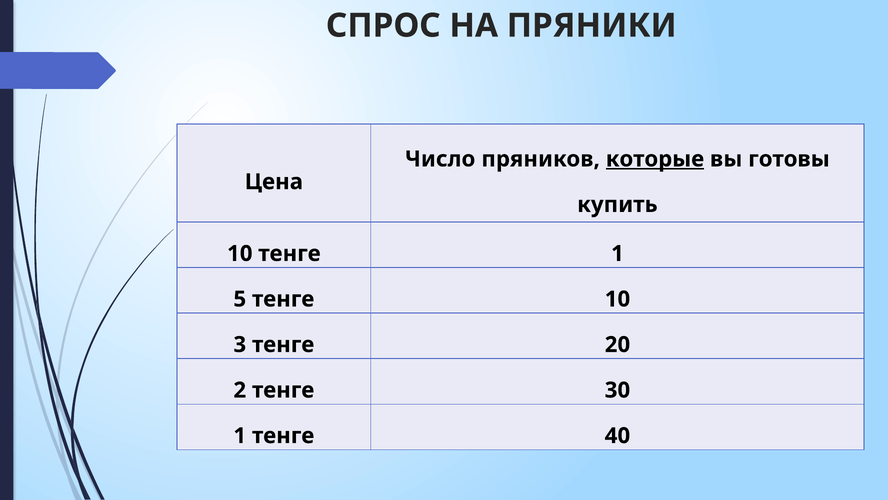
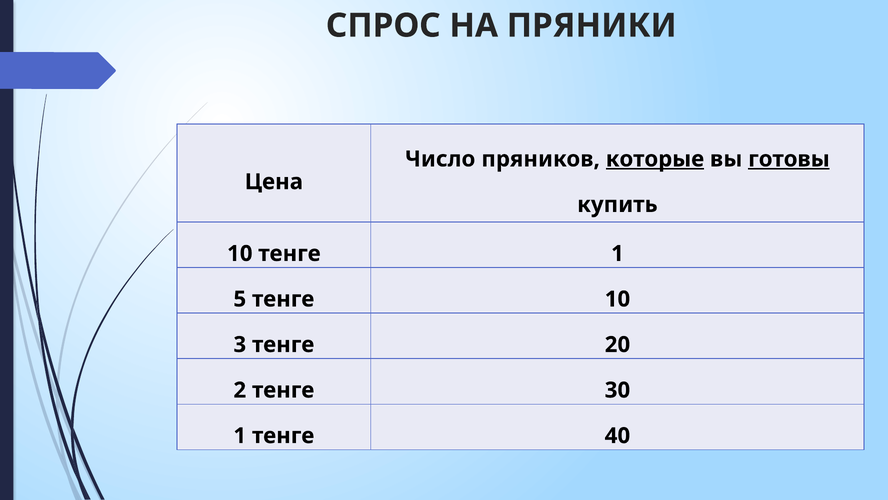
готовы underline: none -> present
